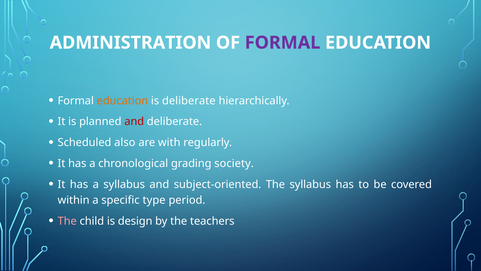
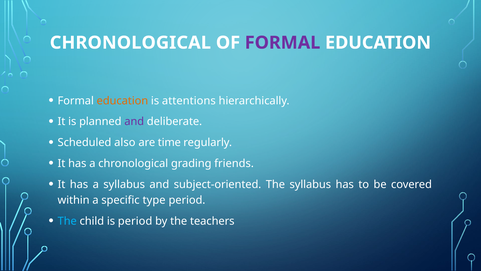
ADMINISTRATION at (130, 43): ADMINISTRATION -> CHRONOLOGICAL
is deliberate: deliberate -> attentions
and at (134, 121) colour: red -> purple
with: with -> time
society: society -> friends
The at (67, 221) colour: pink -> light blue
is design: design -> period
